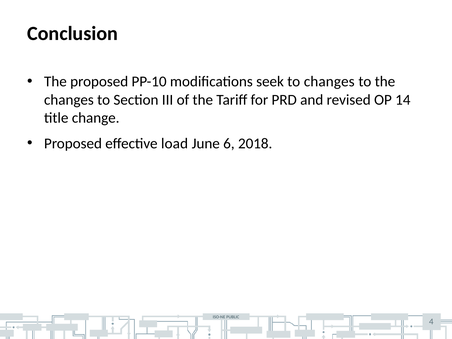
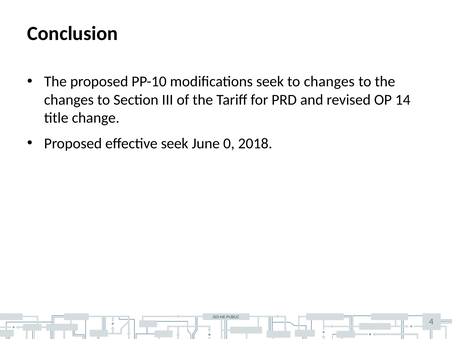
effective load: load -> seek
6: 6 -> 0
